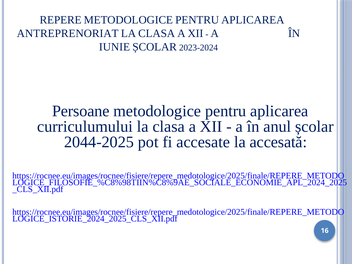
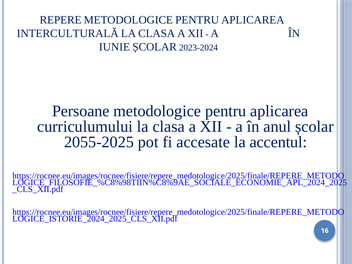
ANTREPRENORIAT: ANTREPRENORIAT -> INTERCULTURALĂ
2044-2025: 2044-2025 -> 2055-2025
accesată: accesată -> accentul
